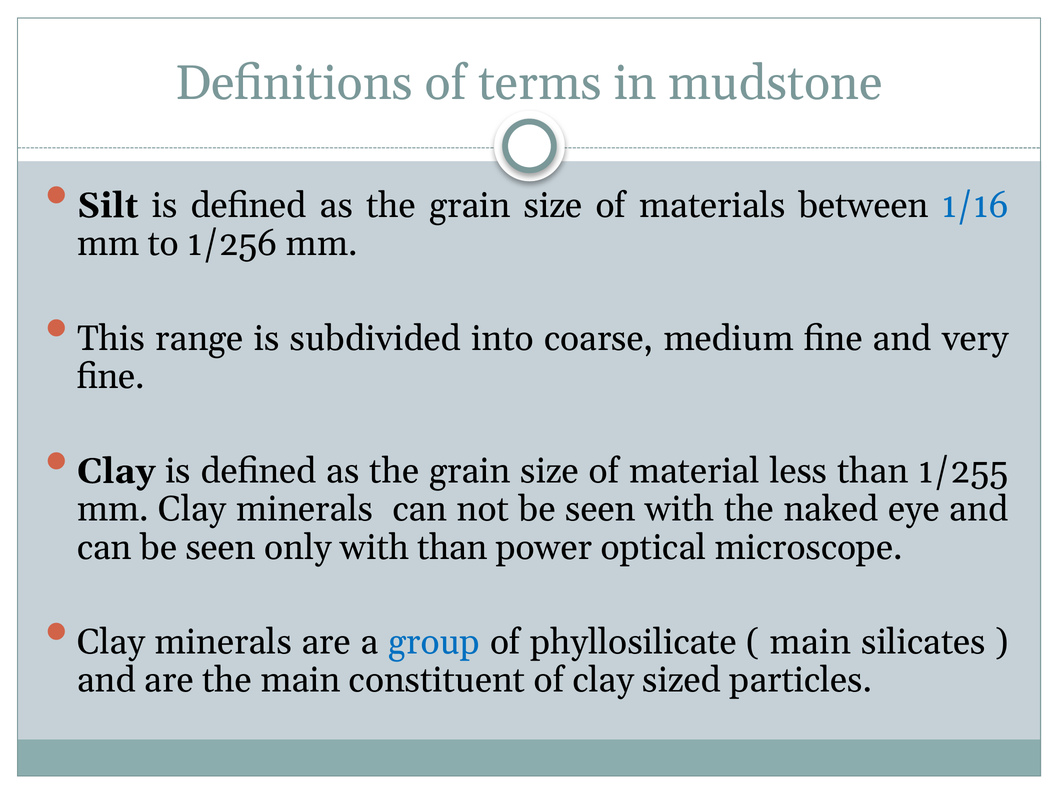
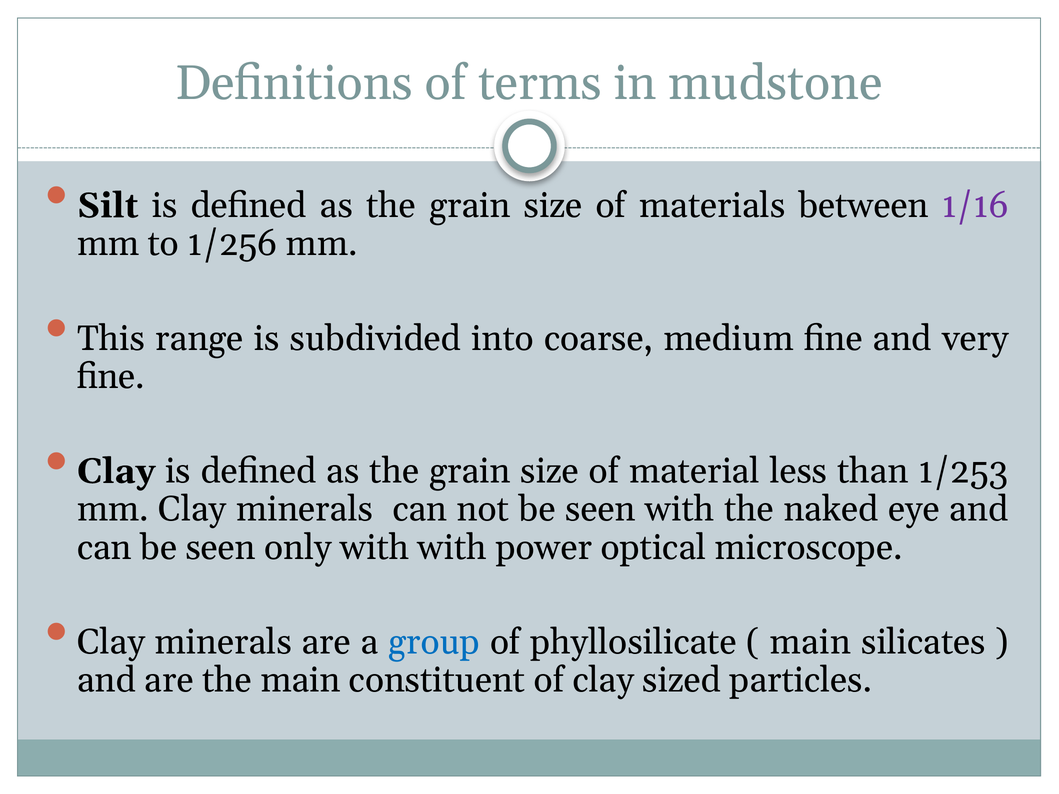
1/16 colour: blue -> purple
1/255: 1/255 -> 1/253
with than: than -> with
